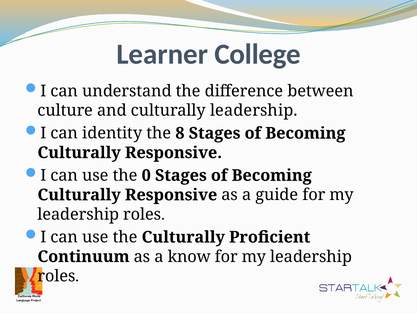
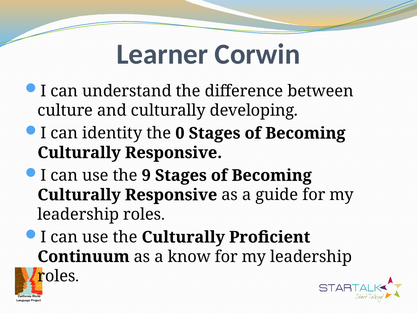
College: College -> Corwin
culturally leadership: leadership -> developing
8: 8 -> 0
0: 0 -> 9
